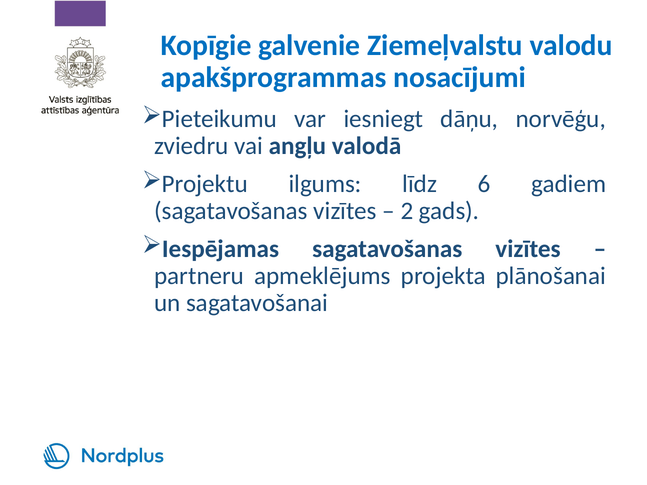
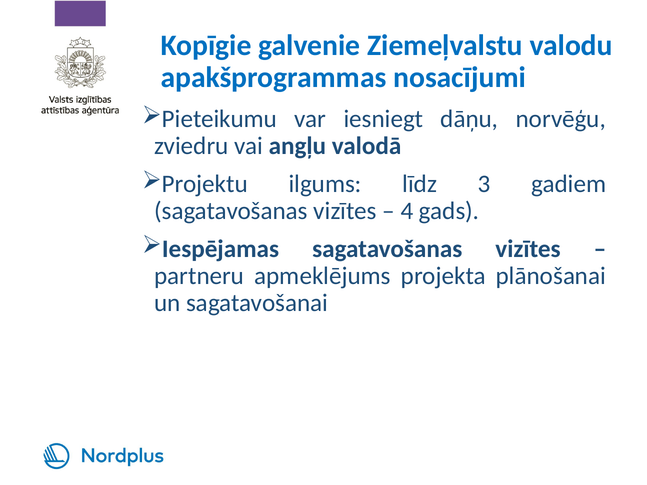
6: 6 -> 3
2: 2 -> 4
